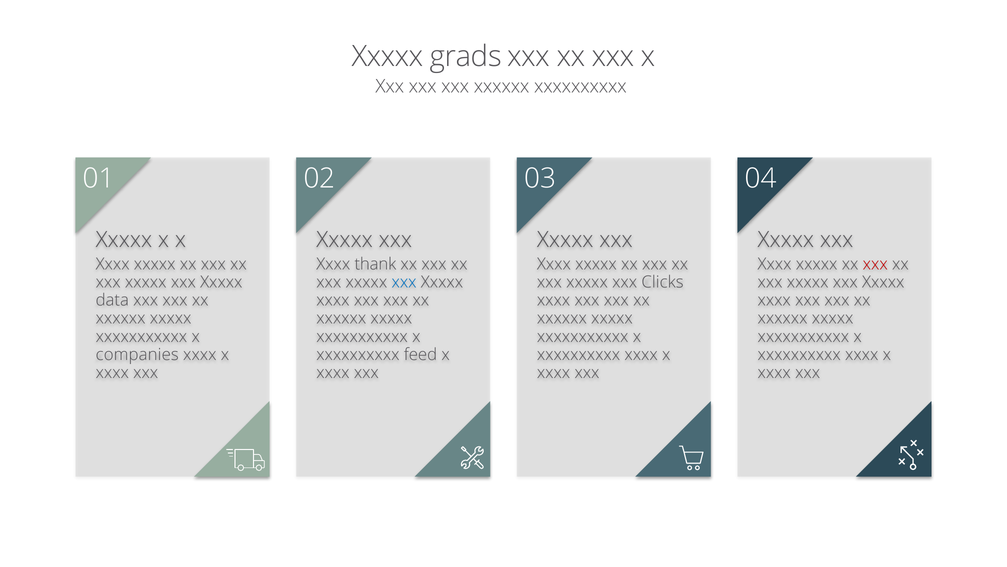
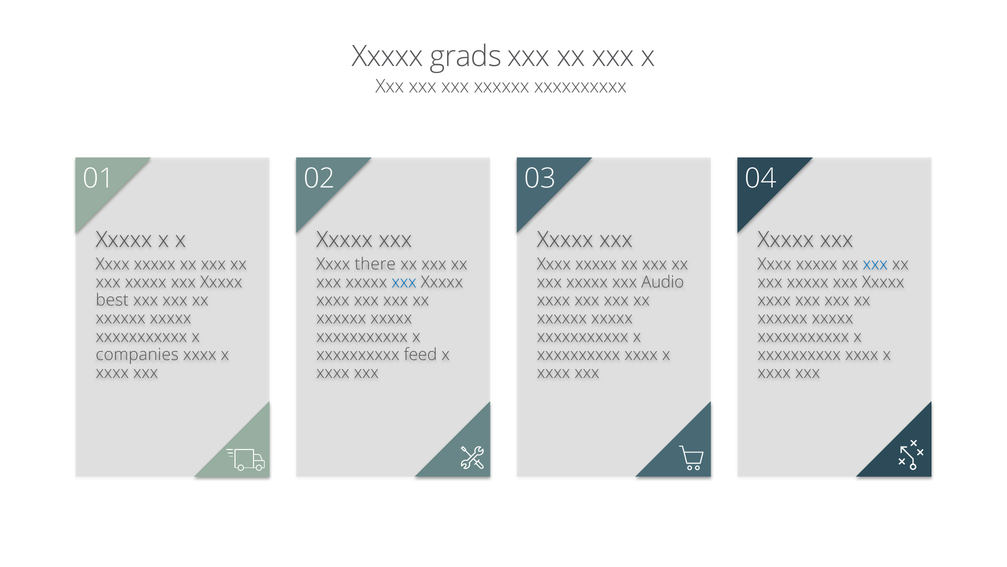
thank: thank -> there
xxx at (875, 264) colour: red -> blue
Clicks: Clicks -> Audio
data: data -> best
